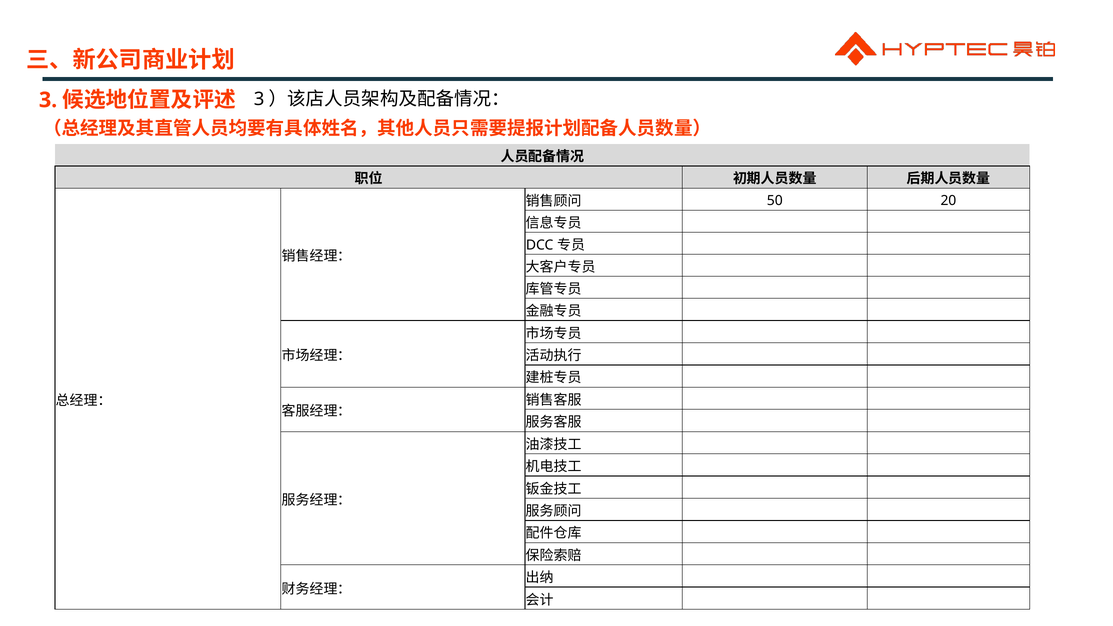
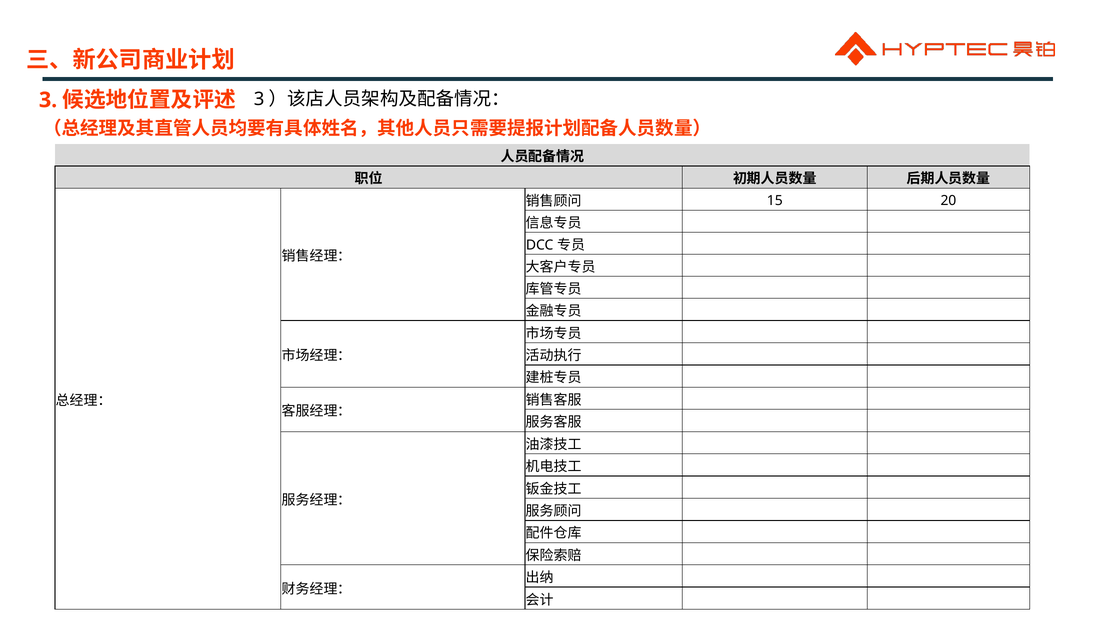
50: 50 -> 15
